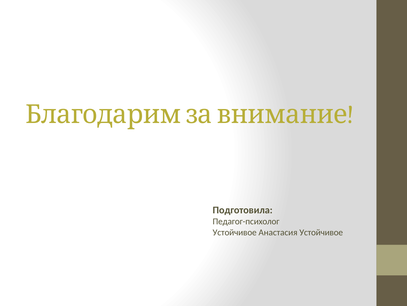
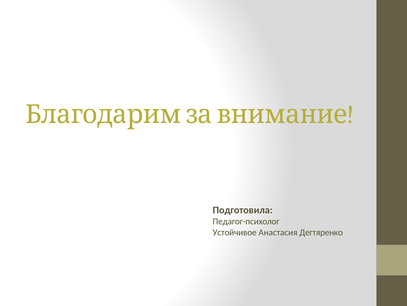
Анастасия Устойчивое: Устойчивое -> Дегтяренко
